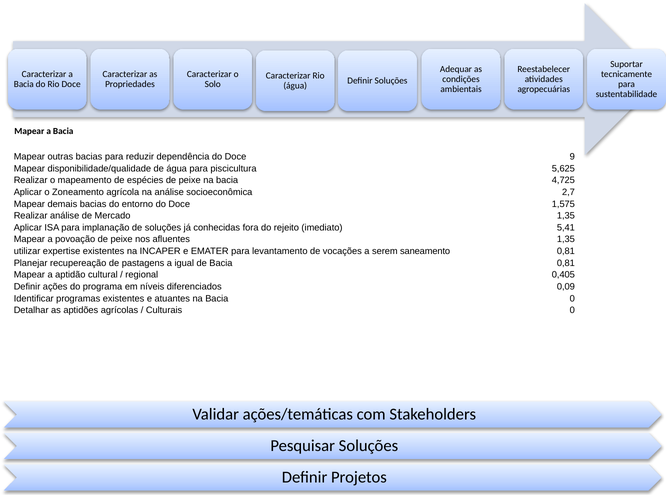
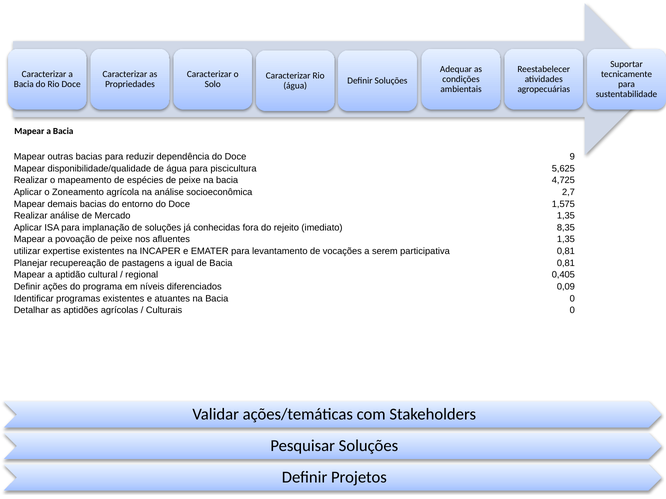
5,41: 5,41 -> 8,35
saneamento: saneamento -> participativa
